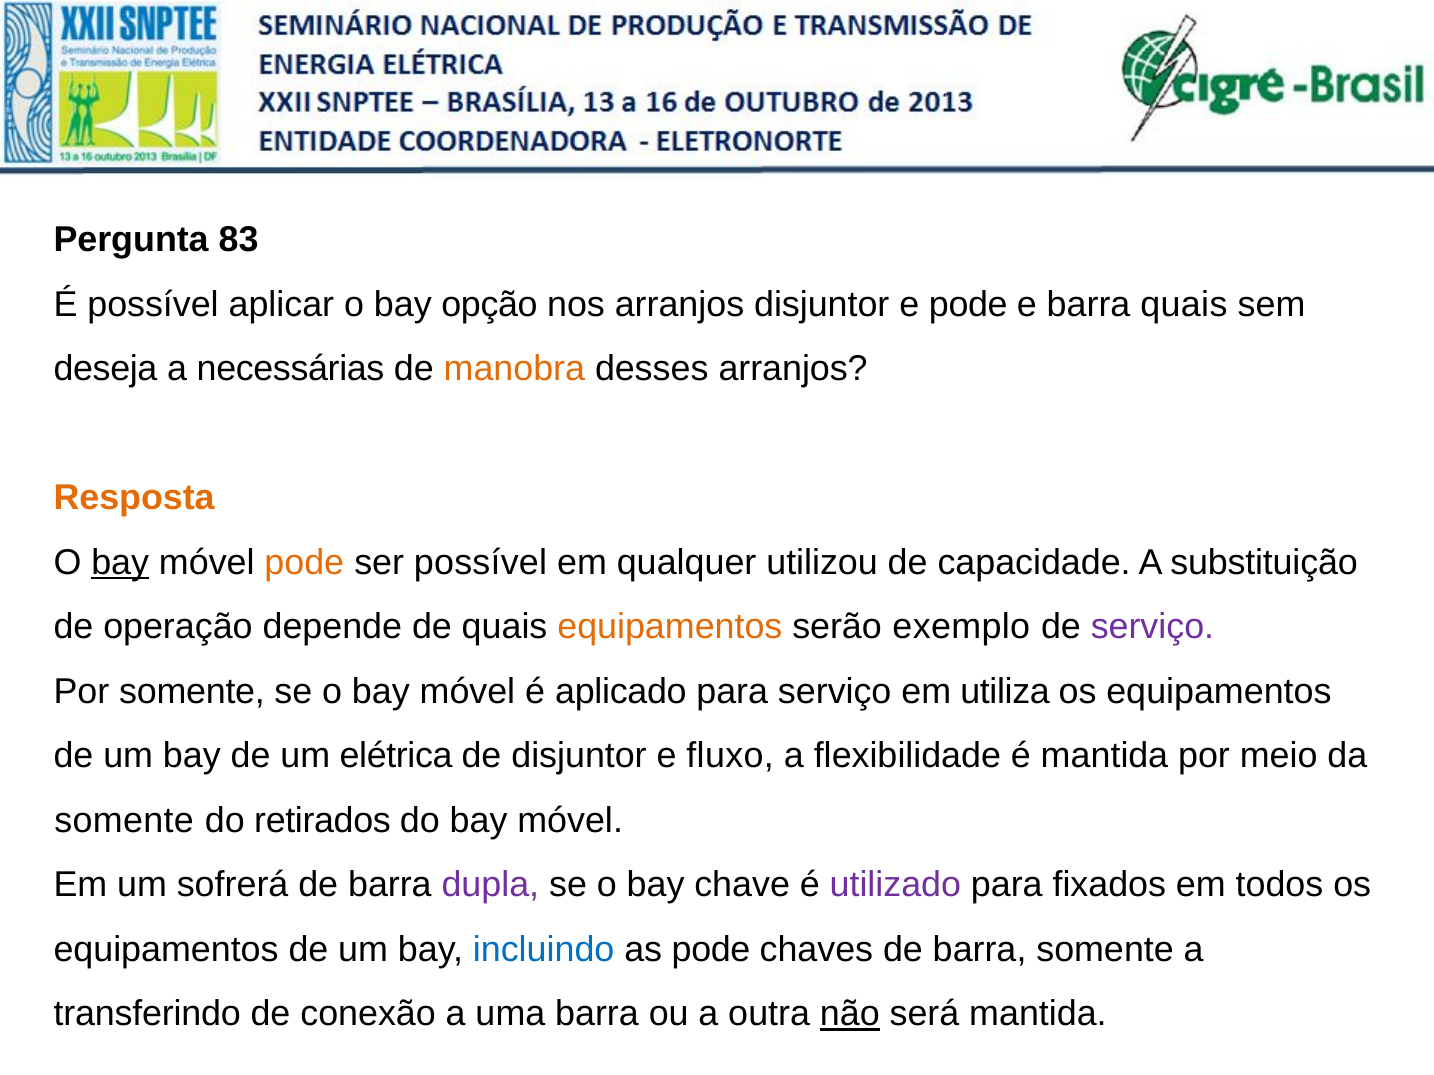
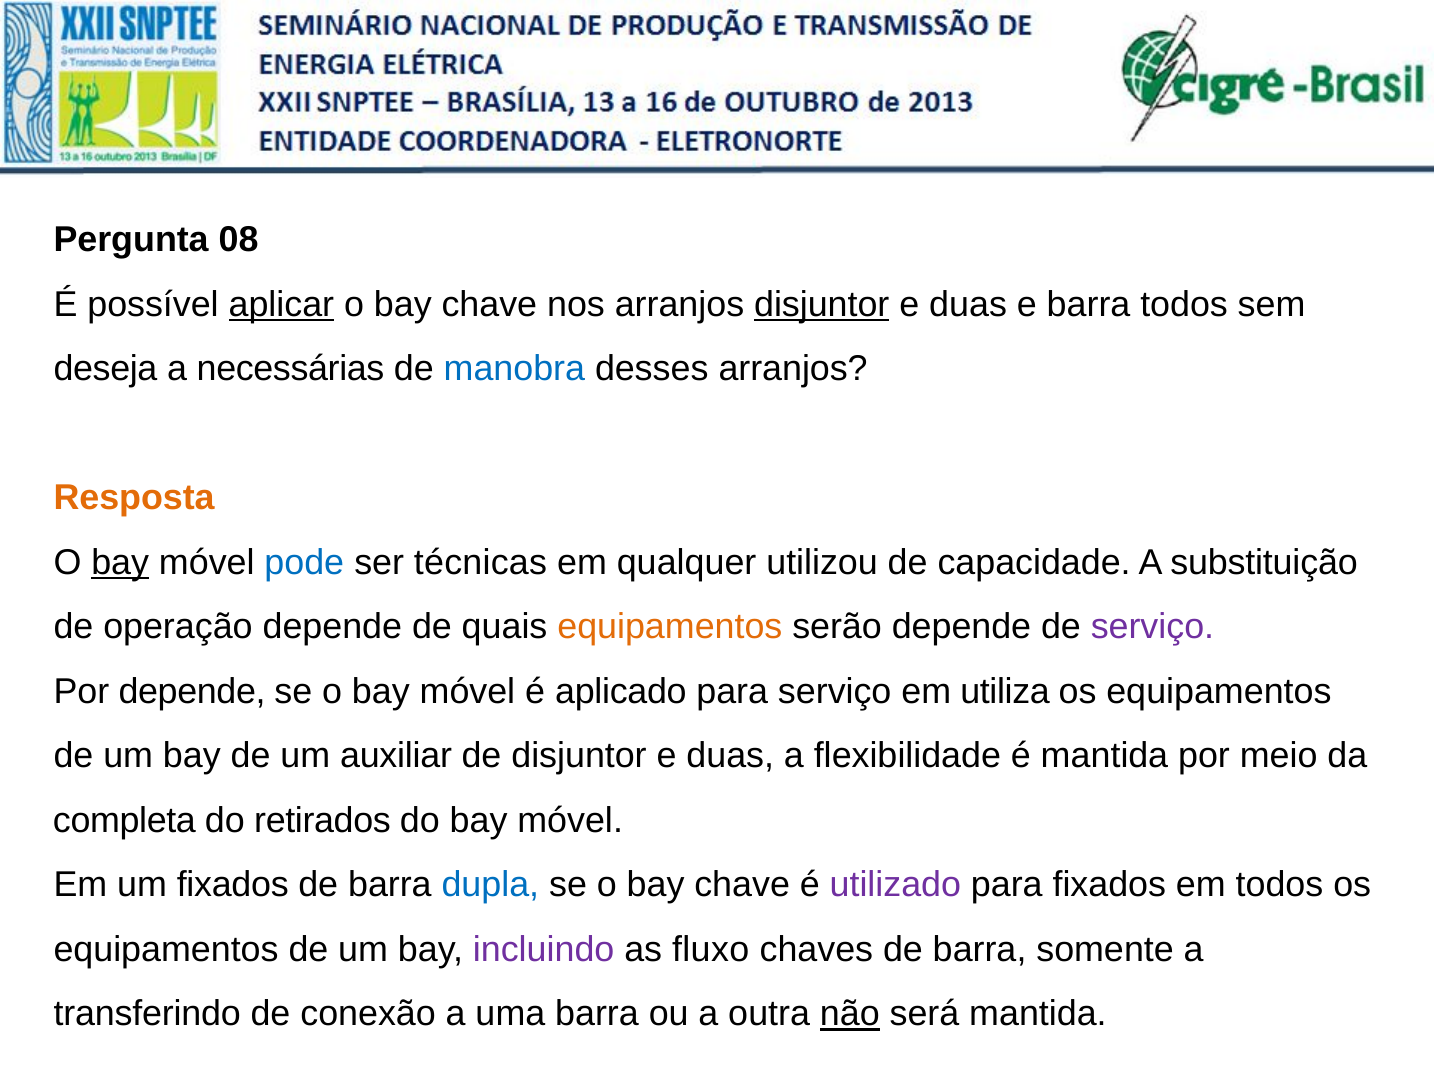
83: 83 -> 08
aplicar underline: none -> present
opção at (490, 305): opção -> chave
disjuntor at (822, 305) underline: none -> present
pode at (968, 305): pode -> duas
barra quais: quais -> todos
manobra colour: orange -> blue
pode at (304, 563) colour: orange -> blue
ser possível: possível -> técnicas
serão exemplo: exemplo -> depende
Por somente: somente -> depende
elétrica: elétrica -> auxiliar
de disjuntor e fluxo: fluxo -> duas
somente at (124, 821): somente -> completa
um sofrerá: sofrerá -> fixados
dupla colour: purple -> blue
incluindo colour: blue -> purple
as pode: pode -> fluxo
